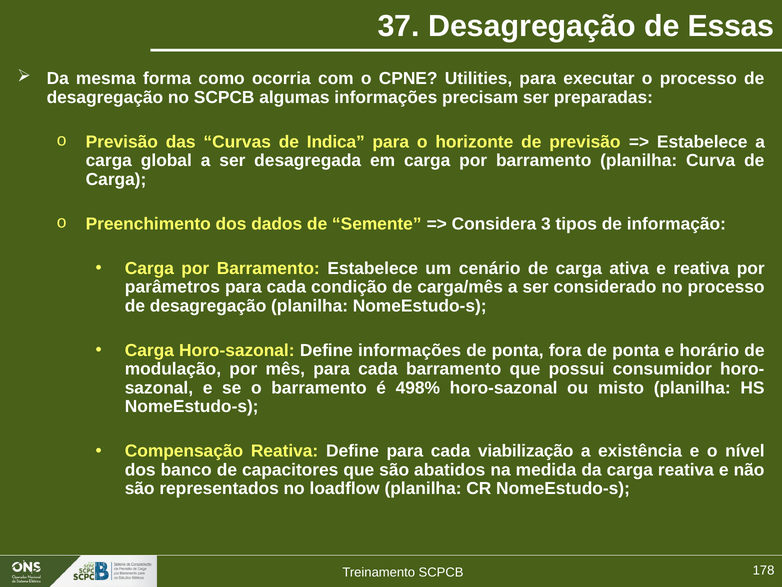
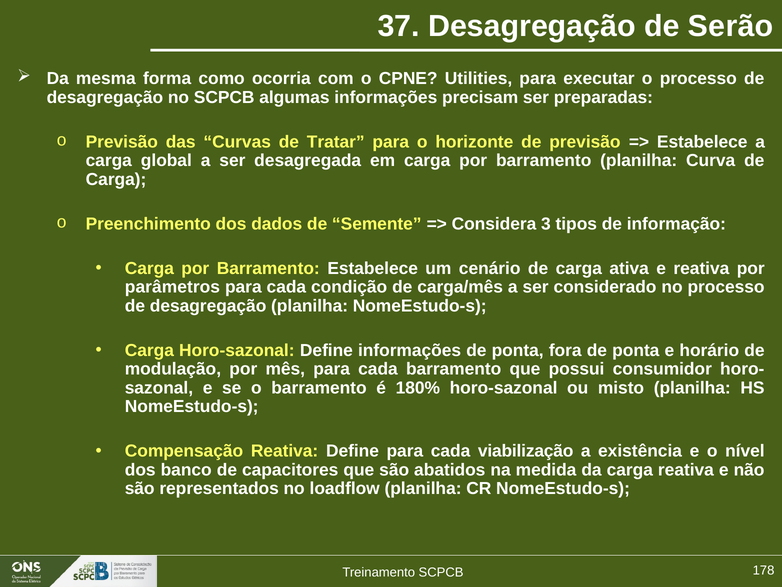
Essas: Essas -> Serão
Indica: Indica -> Tratar
498%: 498% -> 180%
